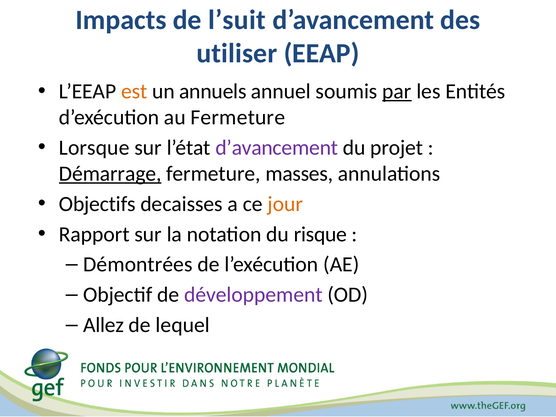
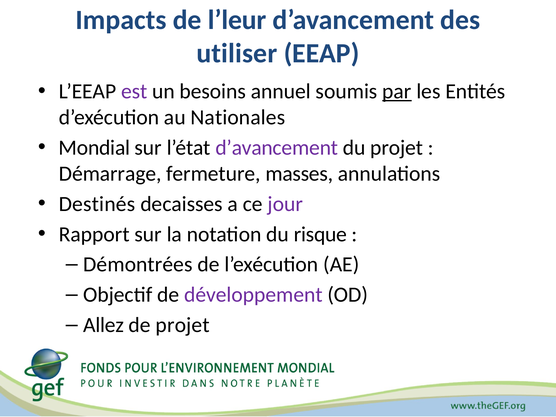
l’suit: l’suit -> l’leur
est colour: orange -> purple
annuels: annuels -> besoins
au Fermeture: Fermeture -> Nationales
Lorsque: Lorsque -> Mondial
Démarrage underline: present -> none
Objectifs: Objectifs -> Destinés
jour colour: orange -> purple
de lequel: lequel -> projet
